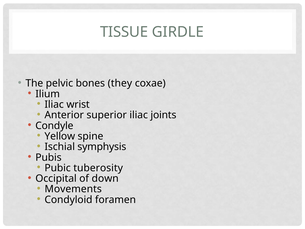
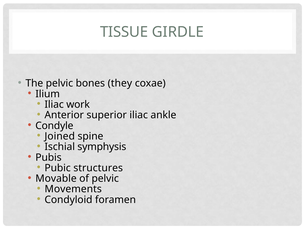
wrist: wrist -> work
joints: joints -> ankle
Yellow: Yellow -> Joined
tuberosity: tuberosity -> structures
Occipital: Occipital -> Movable
of down: down -> pelvic
